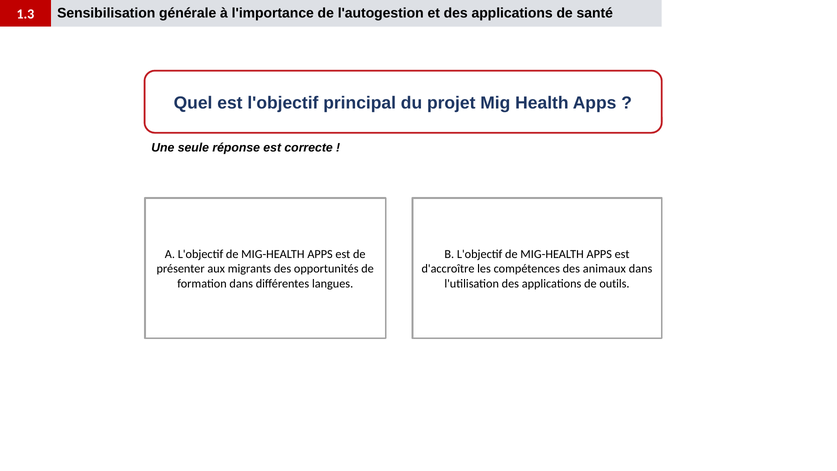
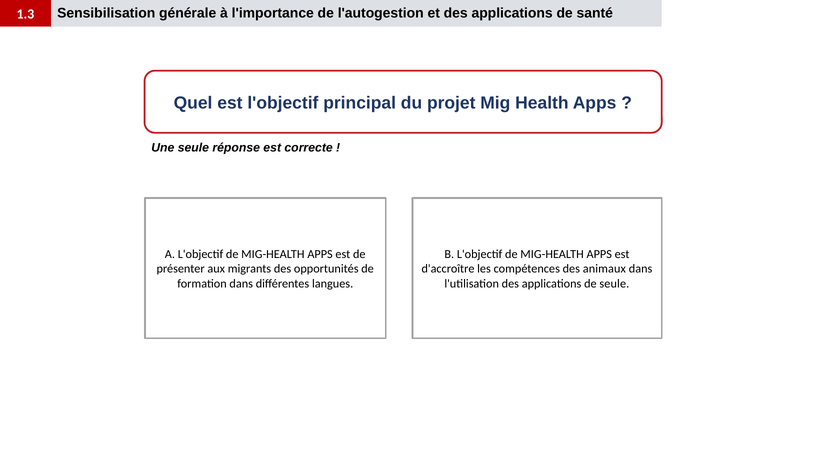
de outils: outils -> seule
